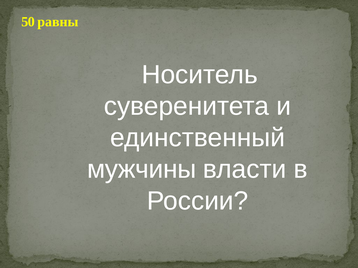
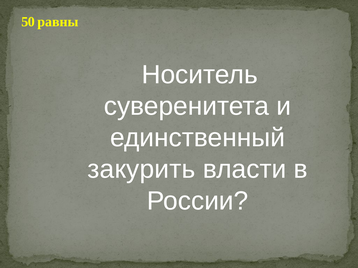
мужчины: мужчины -> закурить
